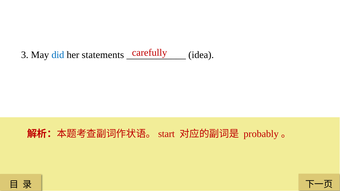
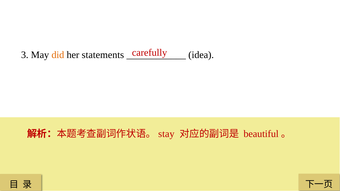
did colour: blue -> orange
start: start -> stay
probably: probably -> beautiful
